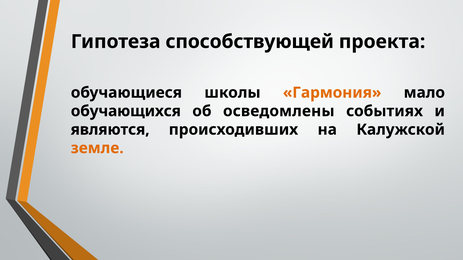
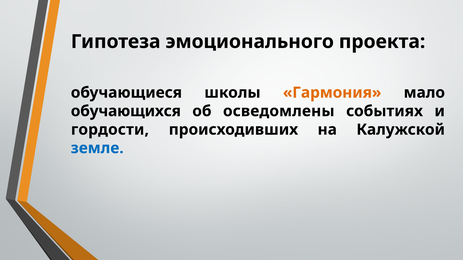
способствующей: способствующей -> эмоционального
являются: являются -> гордости
земле colour: orange -> blue
